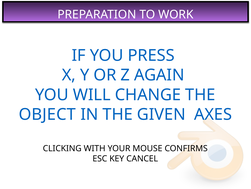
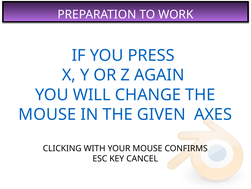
OBJECT at (47, 114): OBJECT -> MOUSE
